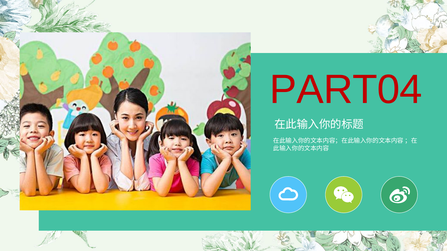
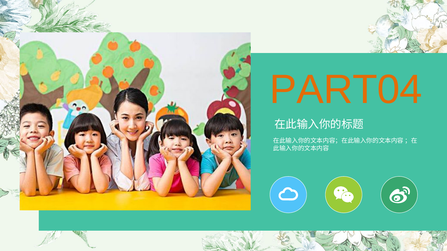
PART04 colour: red -> orange
